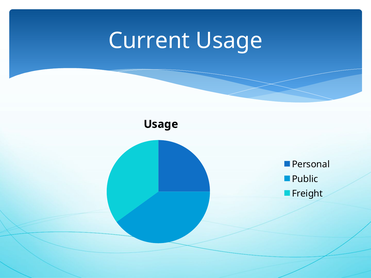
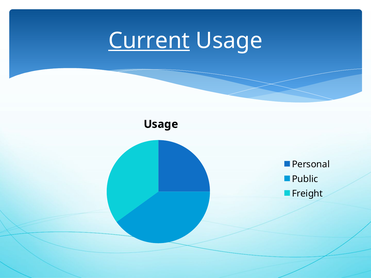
Current underline: none -> present
